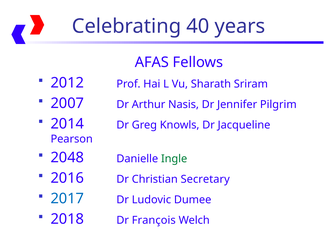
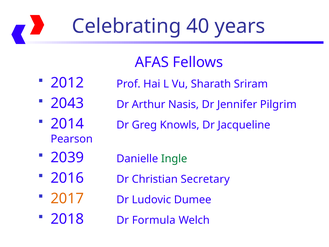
2007: 2007 -> 2043
2048: 2048 -> 2039
2017 colour: blue -> orange
François: François -> Formula
